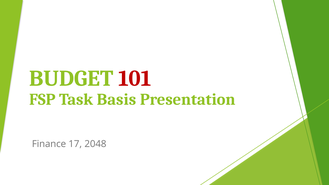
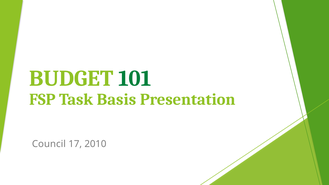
101 colour: red -> green
Finance: Finance -> Council
2048: 2048 -> 2010
